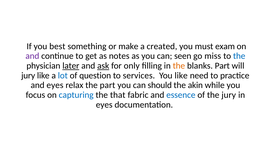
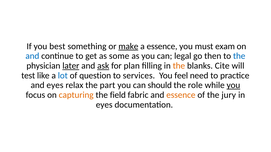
make underline: none -> present
a created: created -> essence
and at (32, 56) colour: purple -> blue
notes: notes -> some
seen: seen -> legal
miss: miss -> then
only: only -> plan
blanks Part: Part -> Cite
jury at (28, 76): jury -> test
You like: like -> feel
akin: akin -> role
you at (233, 85) underline: none -> present
capturing colour: blue -> orange
that: that -> field
essence at (181, 95) colour: blue -> orange
